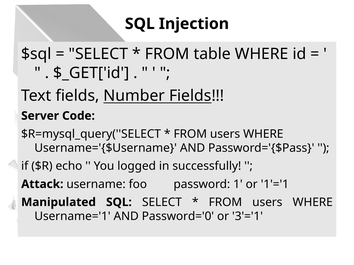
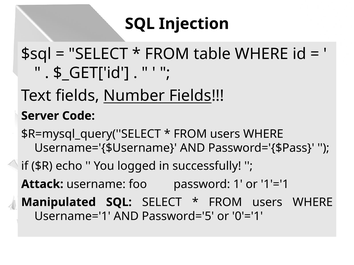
Password='0: Password='0 -> Password='5
3'='1: 3'='1 -> 0'='1
